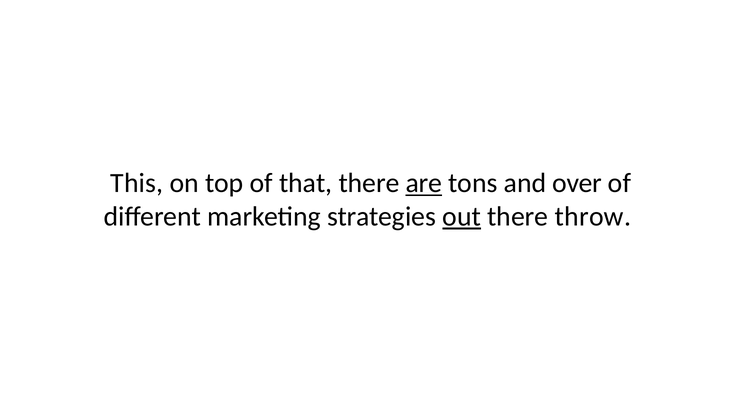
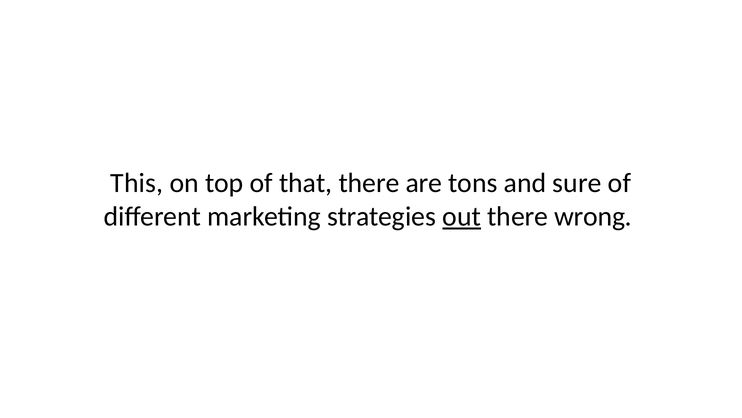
are underline: present -> none
over: over -> sure
throw: throw -> wrong
